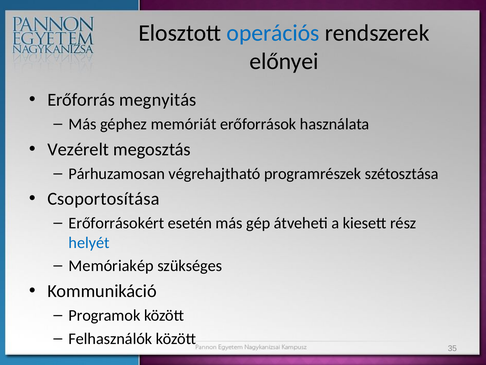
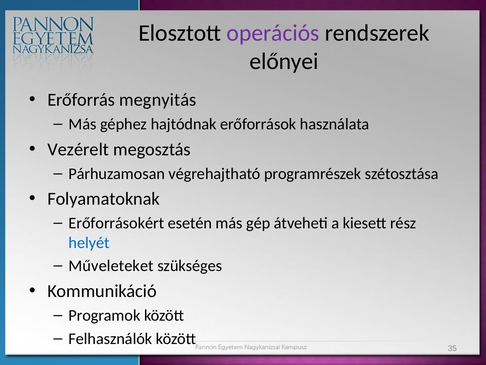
operációs colour: blue -> purple
memóriát: memóriát -> hajtódnak
Csoportosítása: Csoportosítása -> Folyamatoknak
Memóriakép: Memóriakép -> Műveleteket
